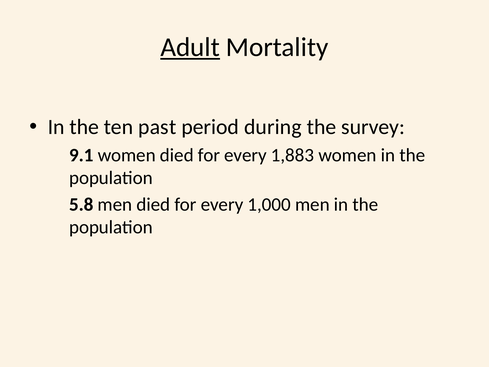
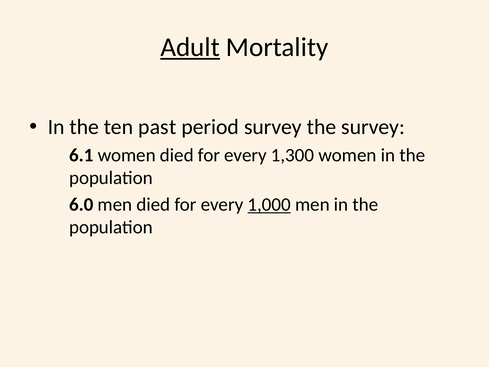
period during: during -> survey
9.1: 9.1 -> 6.1
1,883: 1,883 -> 1,300
5.8: 5.8 -> 6.0
1,000 underline: none -> present
